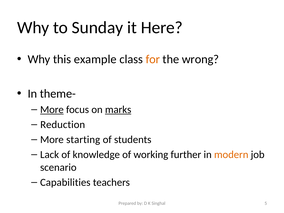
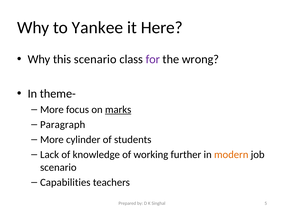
Sunday: Sunday -> Yankee
this example: example -> scenario
for colour: orange -> purple
More at (52, 110) underline: present -> none
Reduction: Reduction -> Paragraph
starting: starting -> cylinder
